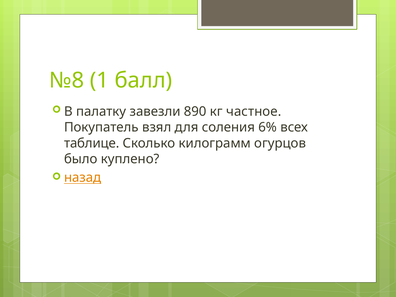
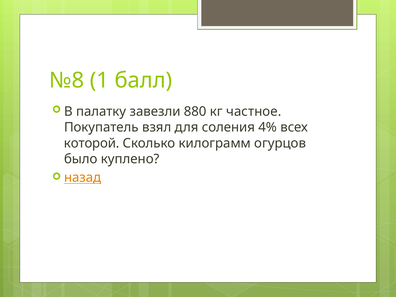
890: 890 -> 880
6%: 6% -> 4%
таблице: таблице -> которой
